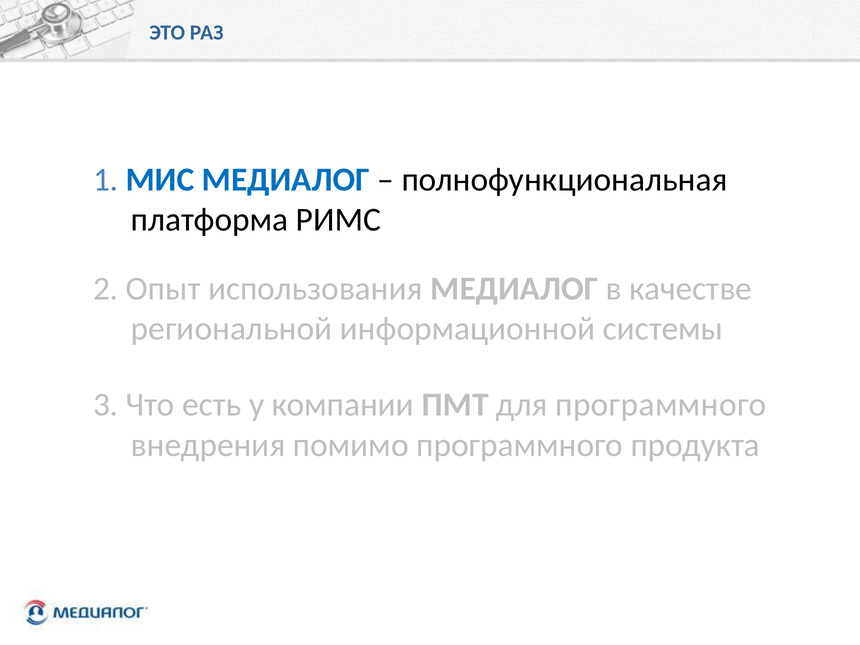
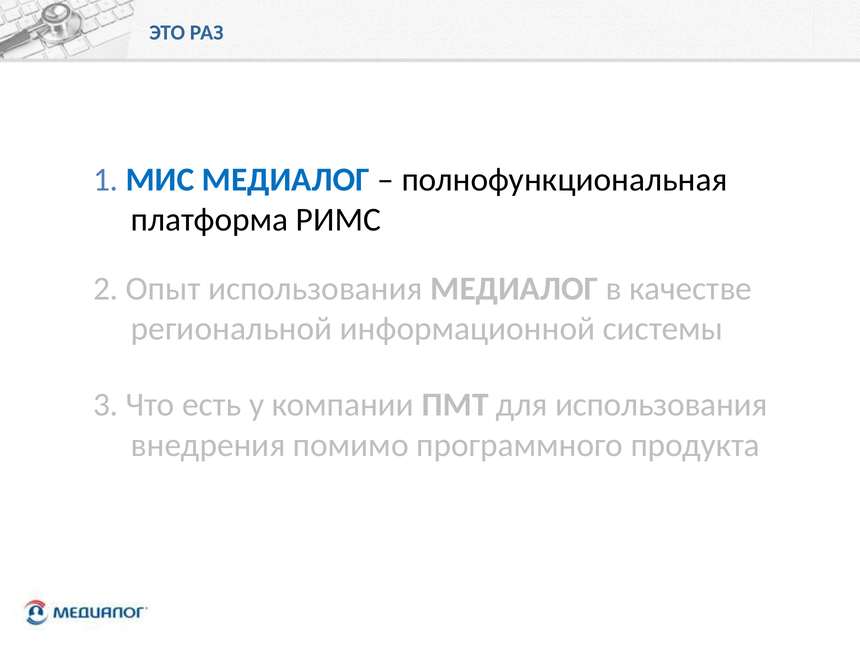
для программного: программного -> использования
